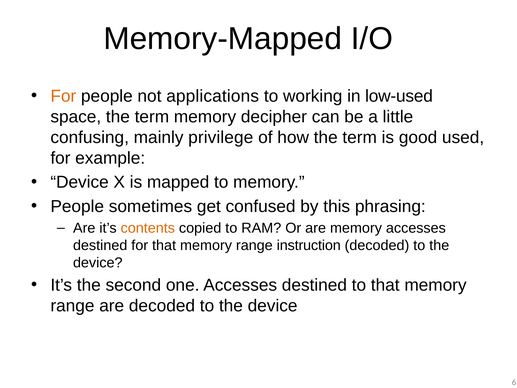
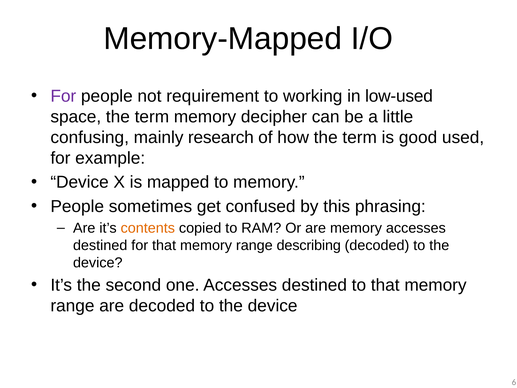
For at (63, 96) colour: orange -> purple
applications: applications -> requirement
privilege: privilege -> research
instruction: instruction -> describing
